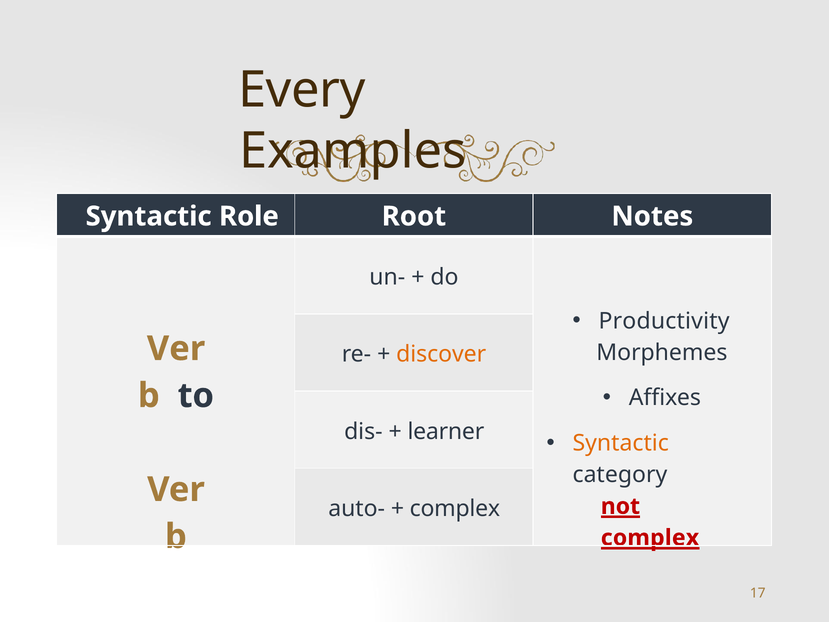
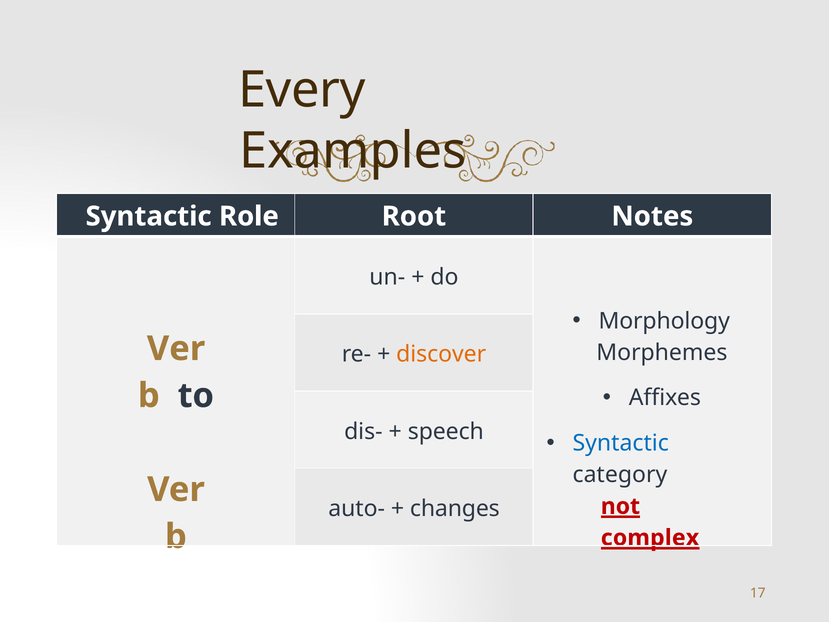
Productivity: Productivity -> Morphology
learner: learner -> speech
Syntactic at (621, 443) colour: orange -> blue
complex at (455, 508): complex -> changes
